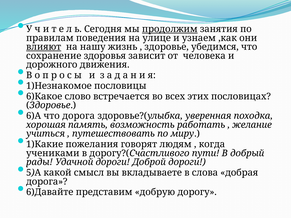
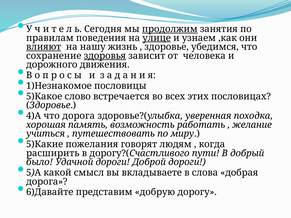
улице underline: none -> present
здоровья underline: none -> present
6)Какое: 6)Какое -> 5)Какое
6)А: 6)А -> 4)А
1)Какие: 1)Какие -> 5)Какие
учениками: учениками -> расширить
рады: рады -> было
